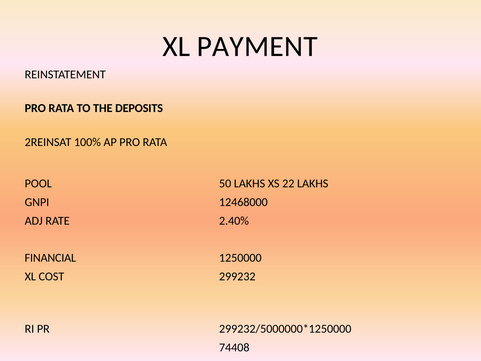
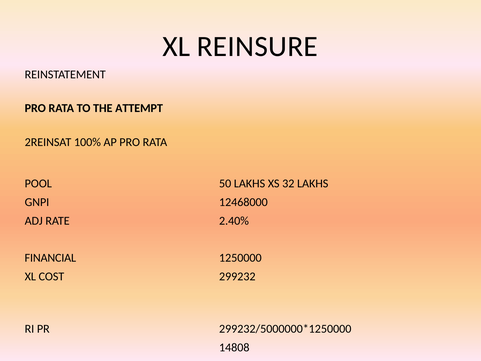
PAYMENT: PAYMENT -> REINSURE
DEPOSITS: DEPOSITS -> ATTEMPT
22: 22 -> 32
74408: 74408 -> 14808
